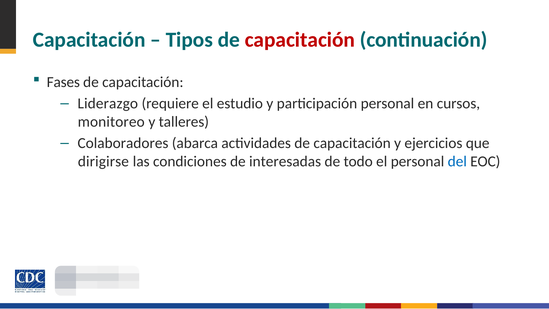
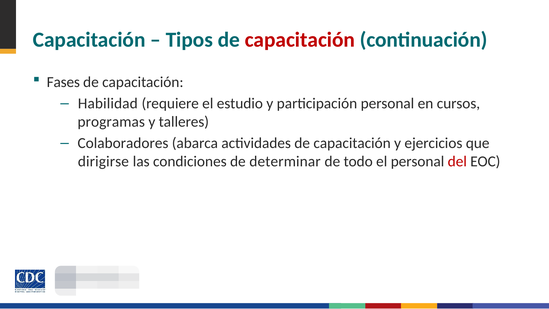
Liderazgo: Liderazgo -> Habilidad
monitoreo: monitoreo -> programas
interesadas: interesadas -> determinar
del colour: blue -> red
